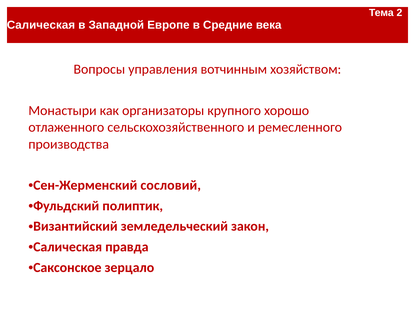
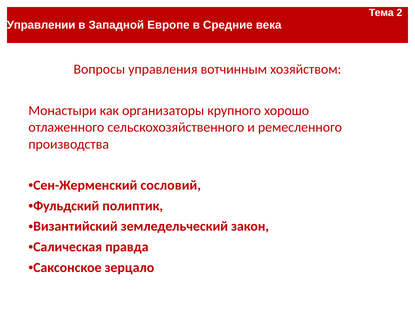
Салическая at (41, 25): Салическая -> Управлении
